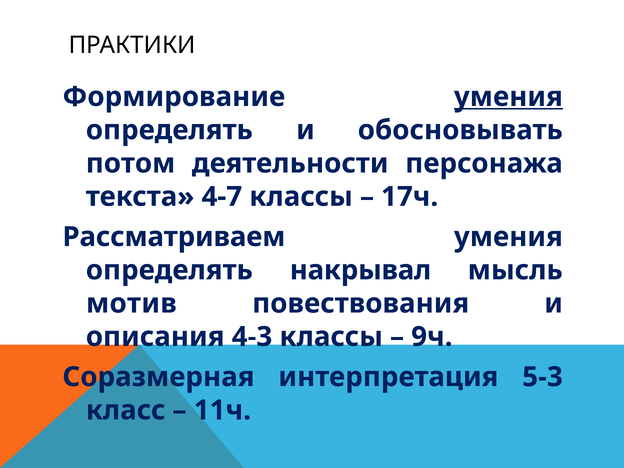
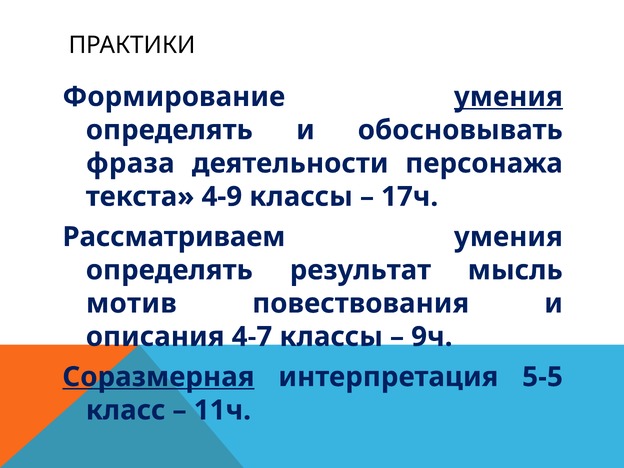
потом: потом -> фраза
4-7: 4-7 -> 4-9
накрывал: накрывал -> результат
4-3: 4-3 -> 4-7
Соразмерная underline: none -> present
5-3: 5-3 -> 5-5
